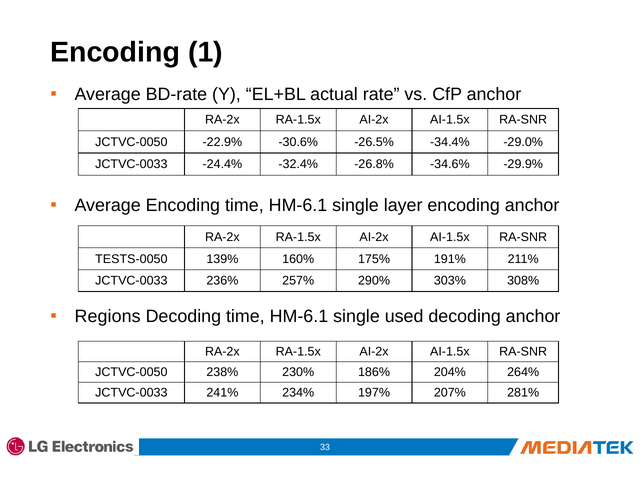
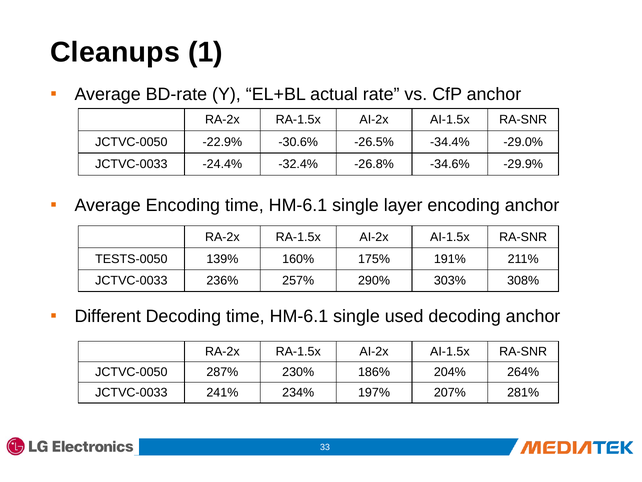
Encoding at (115, 52): Encoding -> Cleanups
Regions: Regions -> Different
238%: 238% -> 287%
